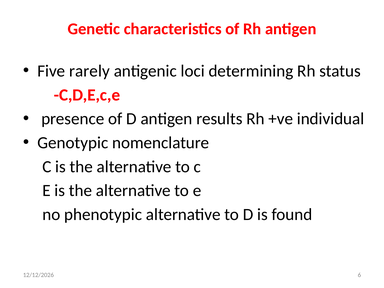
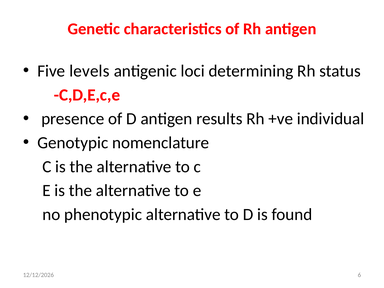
rarely: rarely -> levels
